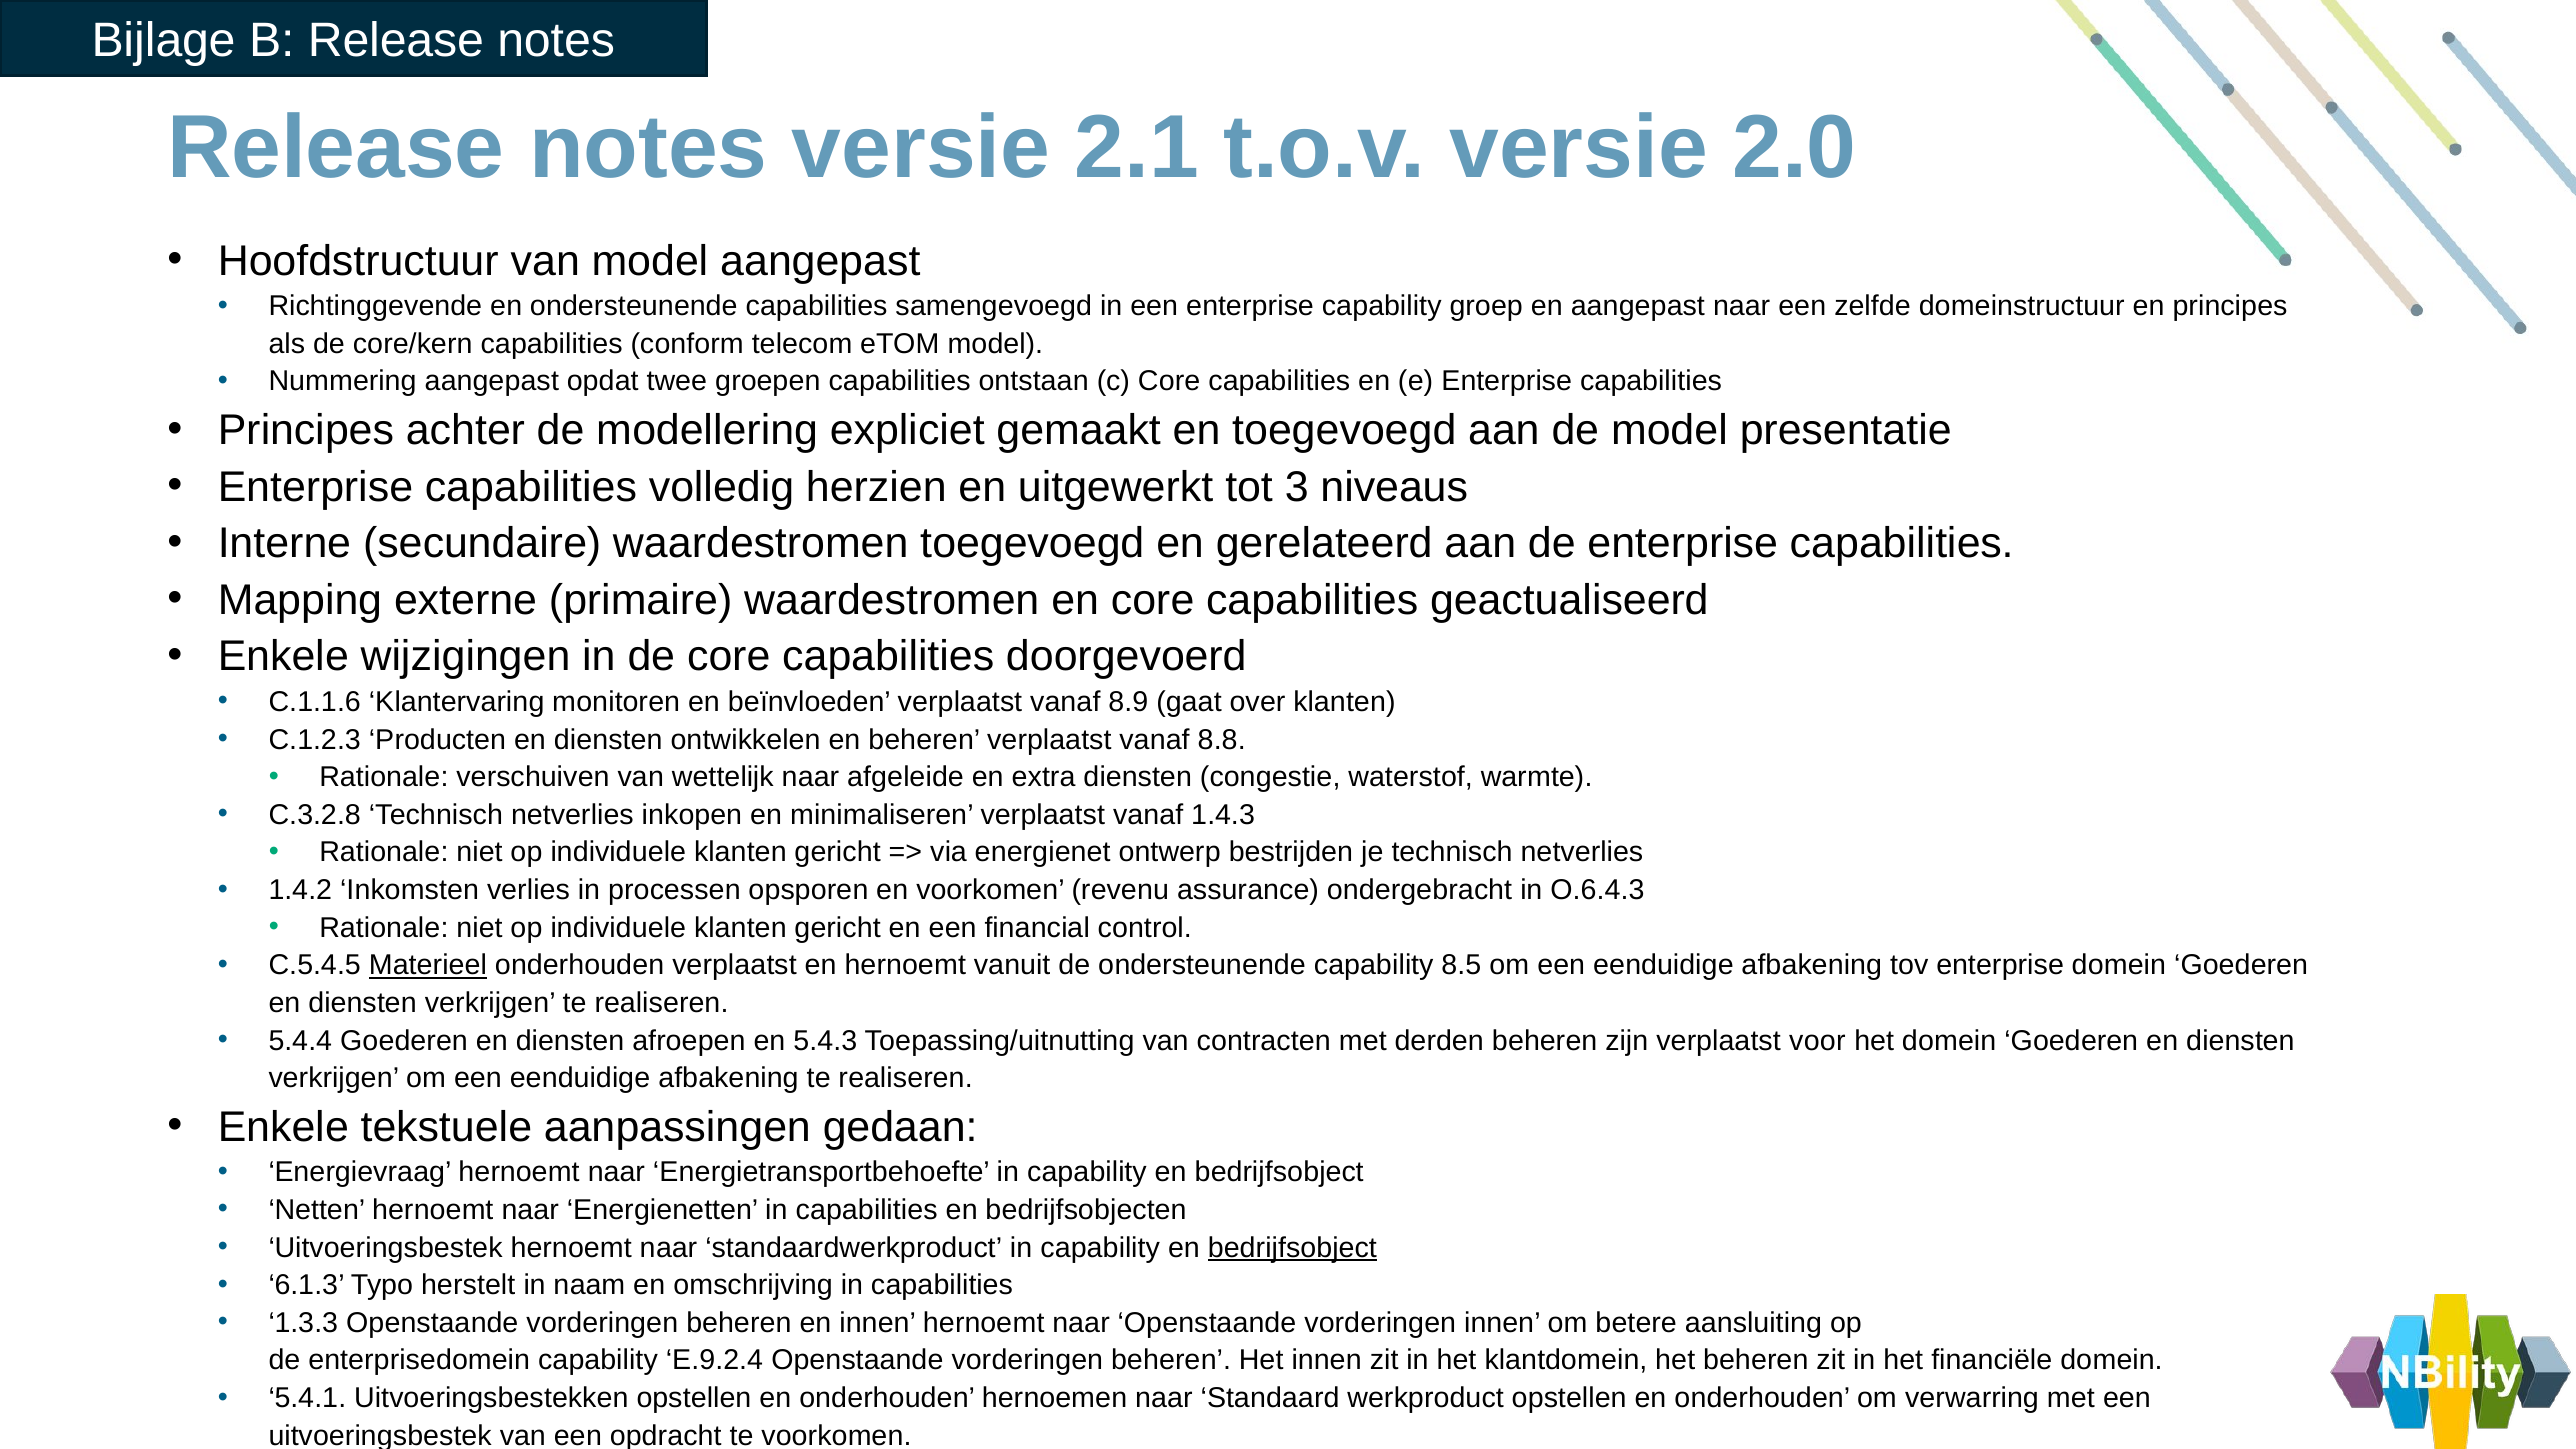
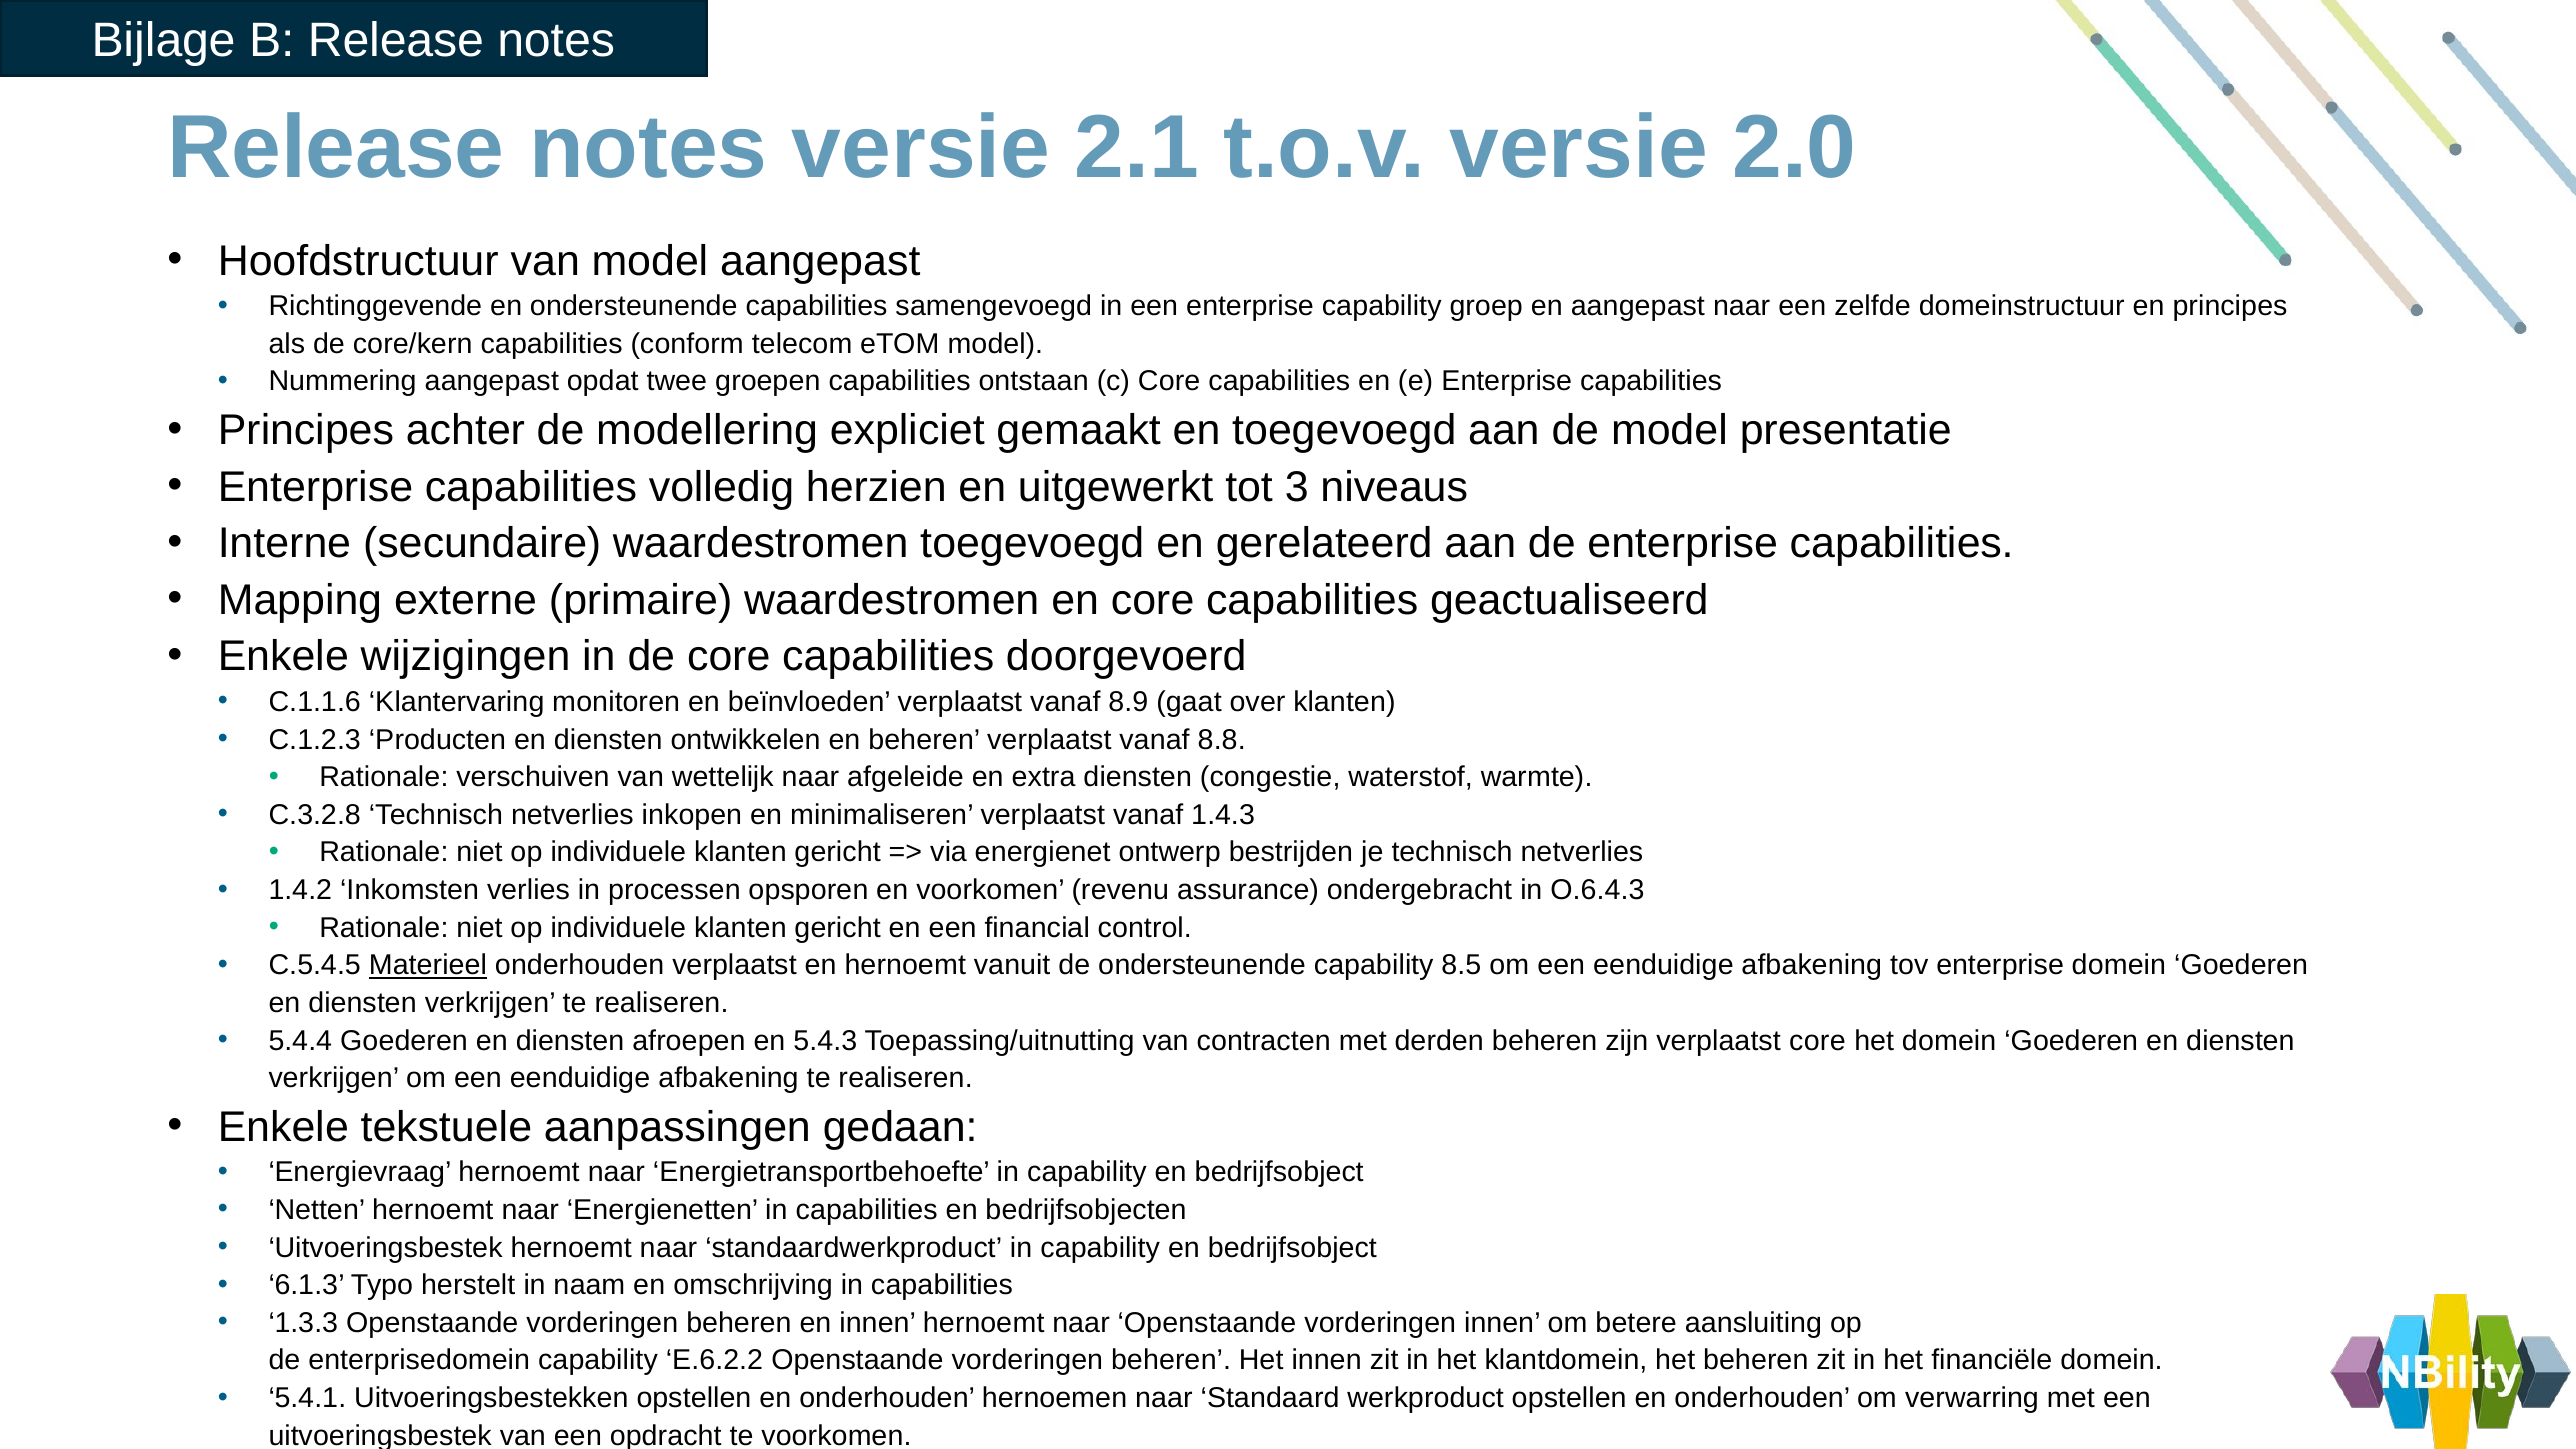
verplaatst voor: voor -> core
bedrijfsobject at (1292, 1248) underline: present -> none
E.9.2.4: E.9.2.4 -> E.6.2.2
